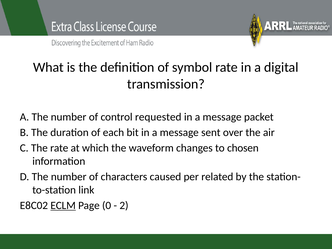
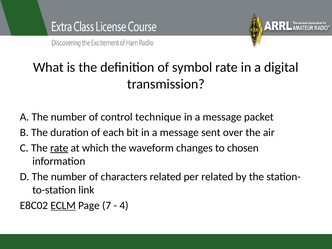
requested: requested -> technique
rate at (59, 148) underline: none -> present
characters caused: caused -> related
0: 0 -> 7
2: 2 -> 4
